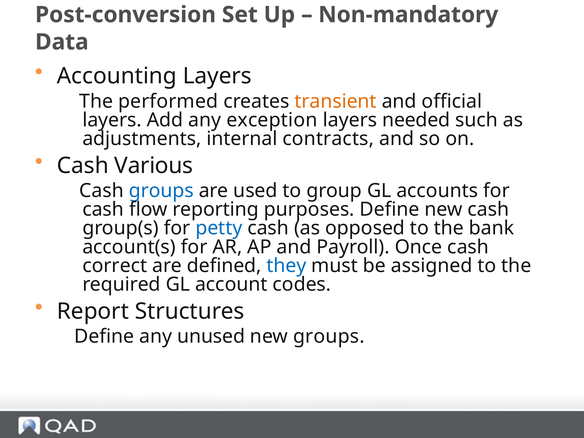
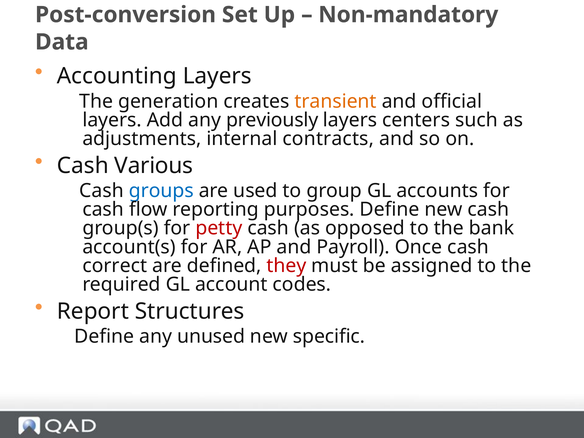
performed: performed -> generation
exception: exception -> previously
needed: needed -> centers
petty colour: blue -> red
they colour: blue -> red
new groups: groups -> specific
